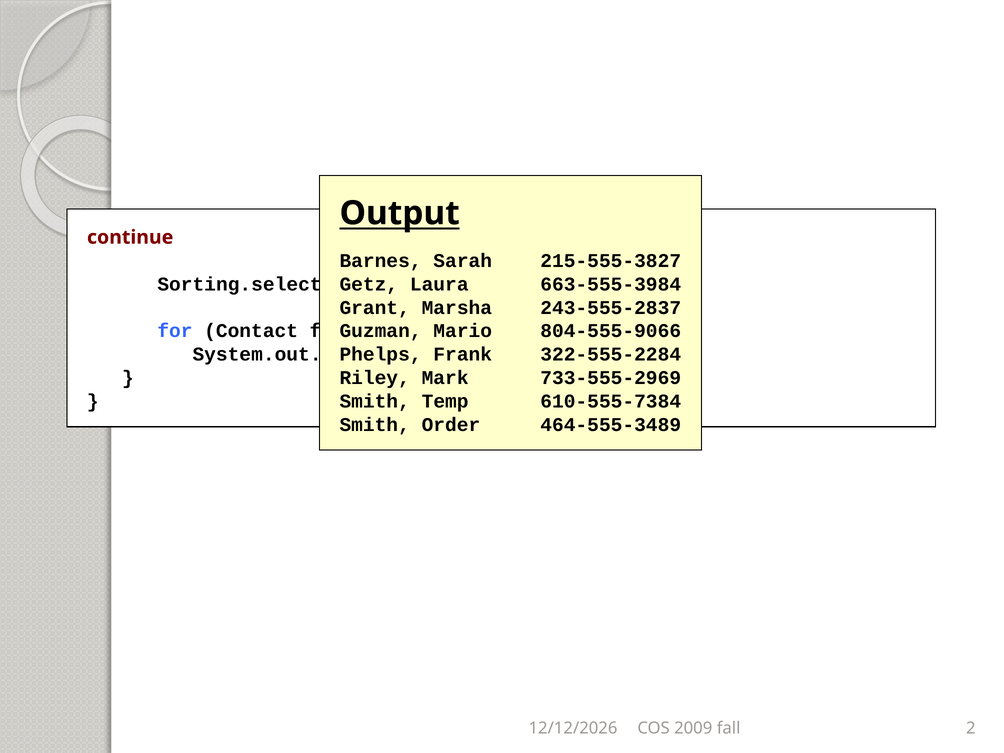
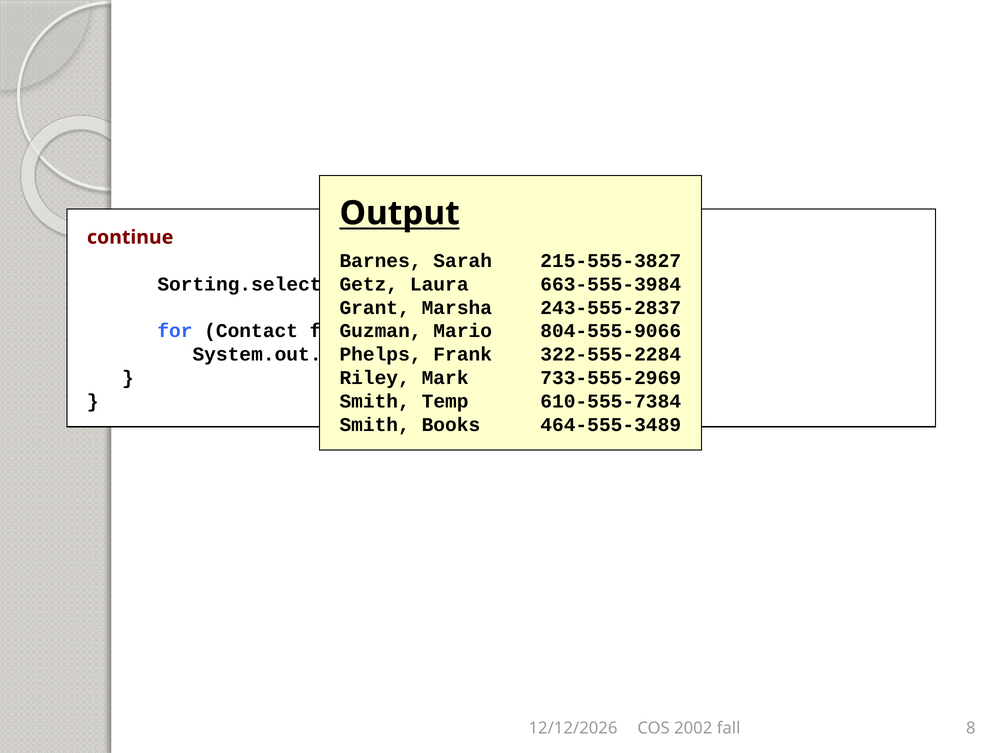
Order: Order -> Books
2009: 2009 -> 2002
2: 2 -> 8
